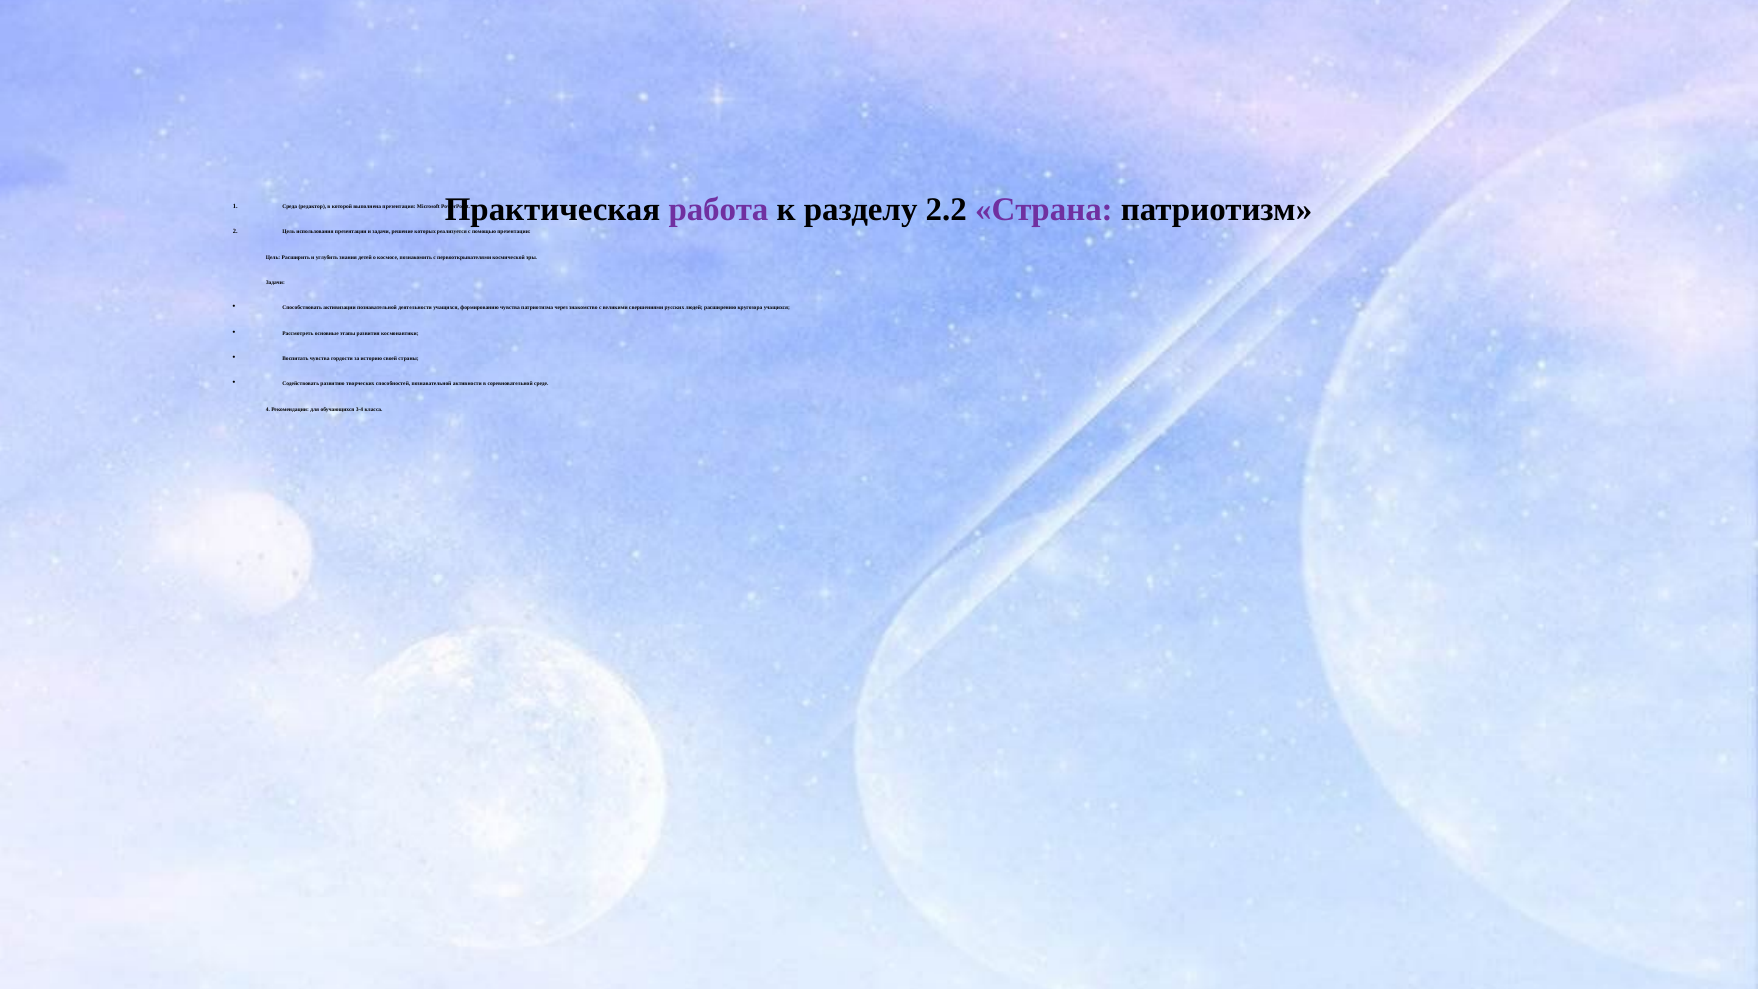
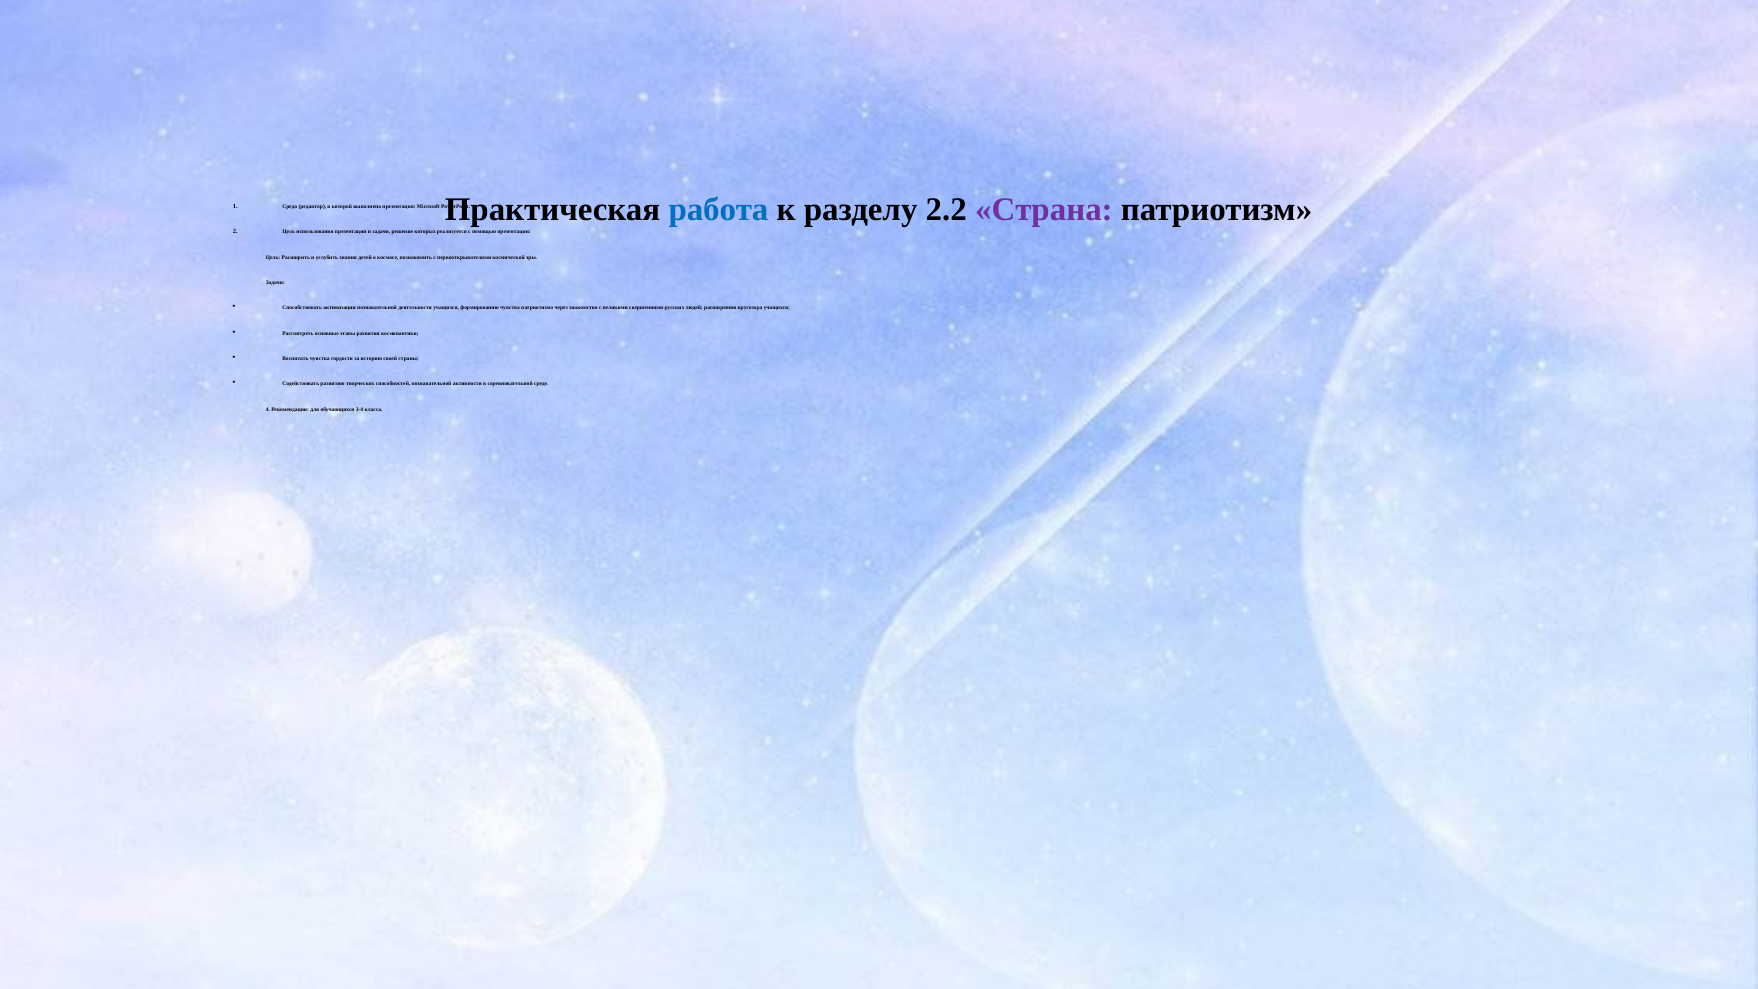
работа colour: purple -> blue
